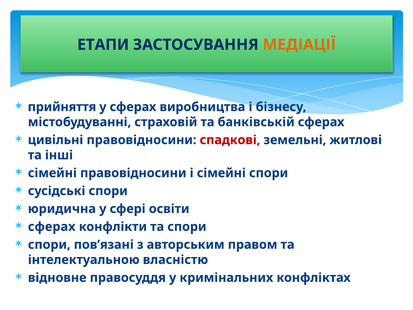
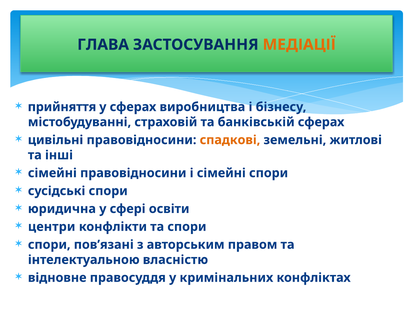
ЕТАПИ: ЕТАПИ -> ГЛАВА
спадкові colour: red -> orange
сферах at (52, 227): сферах -> центри
